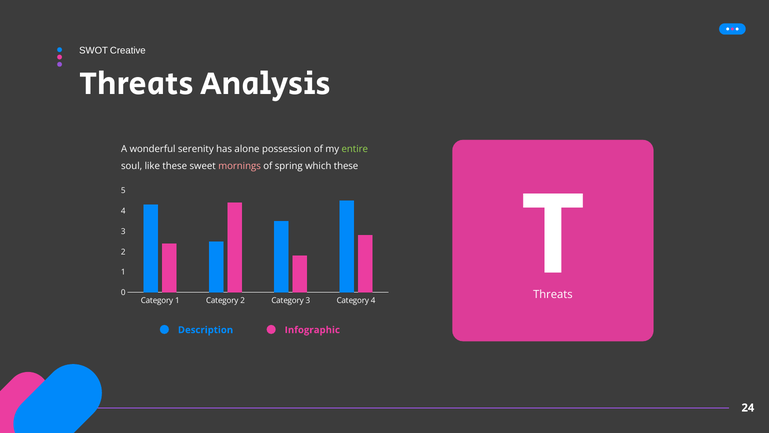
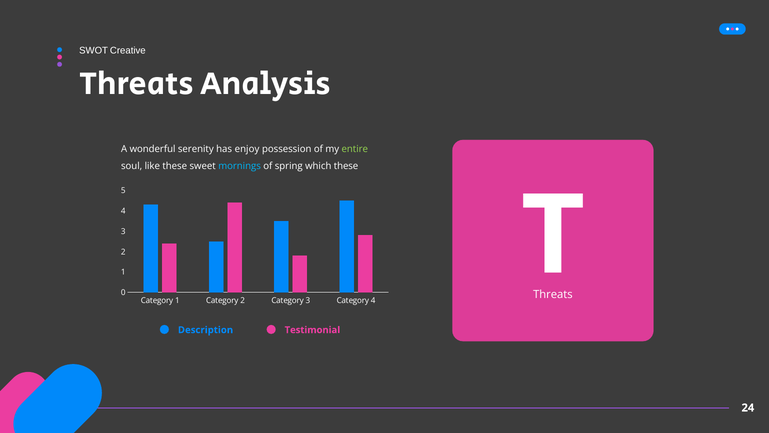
alone: alone -> enjoy
mornings colour: pink -> light blue
Infographic: Infographic -> Testimonial
